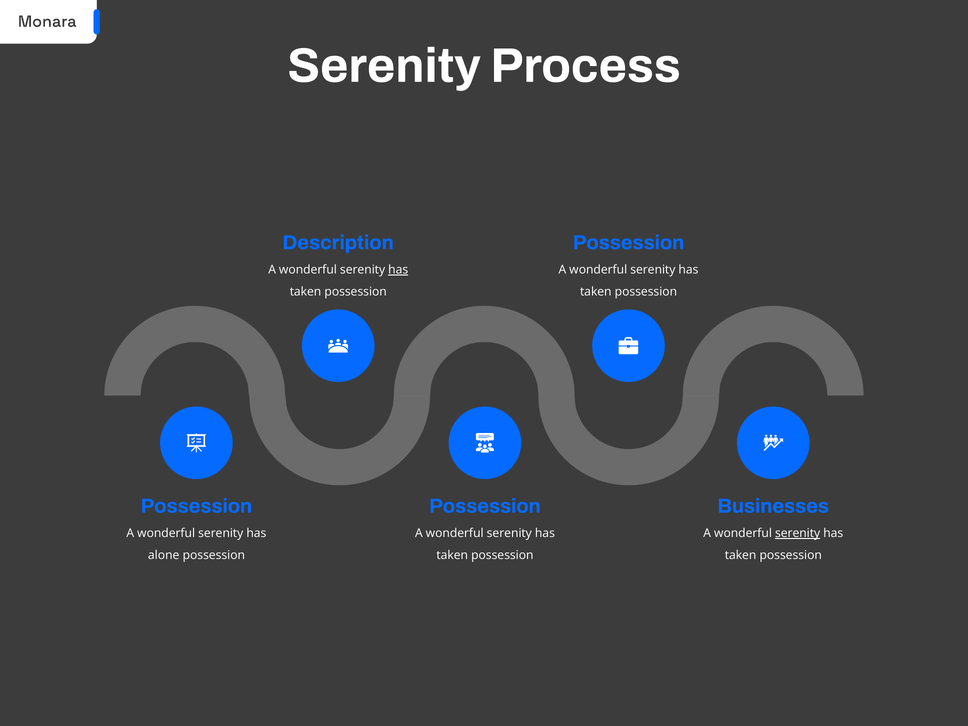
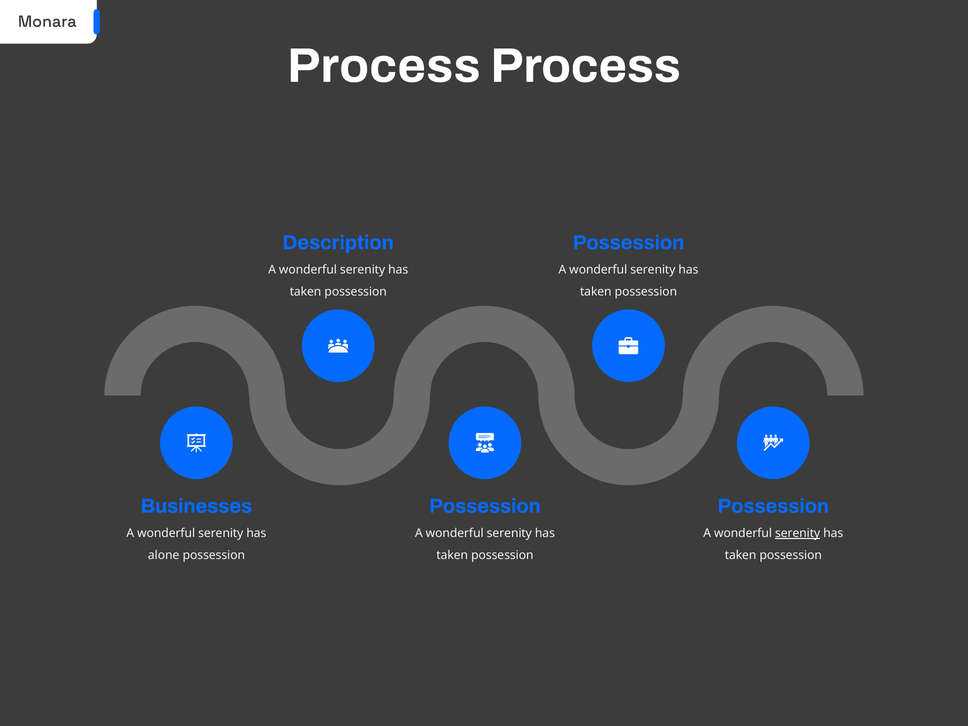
Serenity at (384, 66): Serenity -> Process
has at (398, 270) underline: present -> none
Possession at (196, 506): Possession -> Businesses
Businesses at (773, 506): Businesses -> Possession
